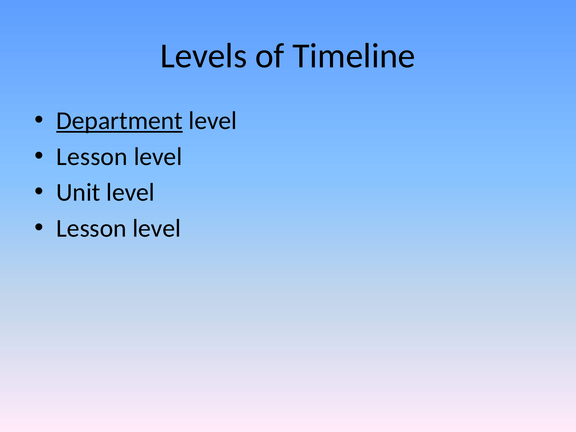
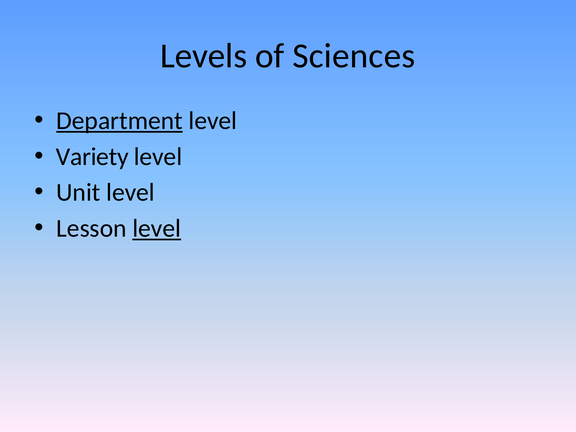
Timeline: Timeline -> Sciences
Lesson at (92, 157): Lesson -> Variety
level at (157, 228) underline: none -> present
